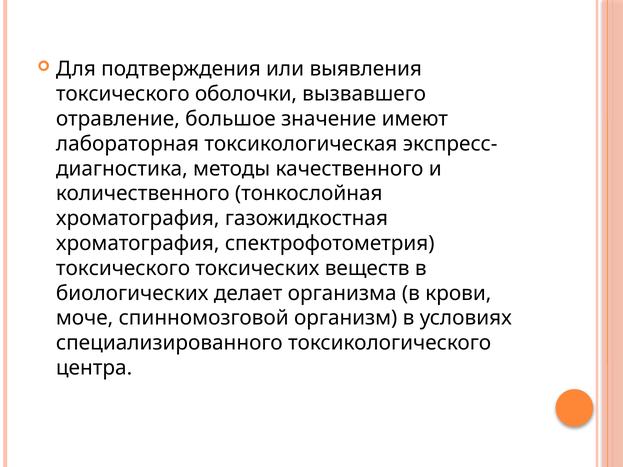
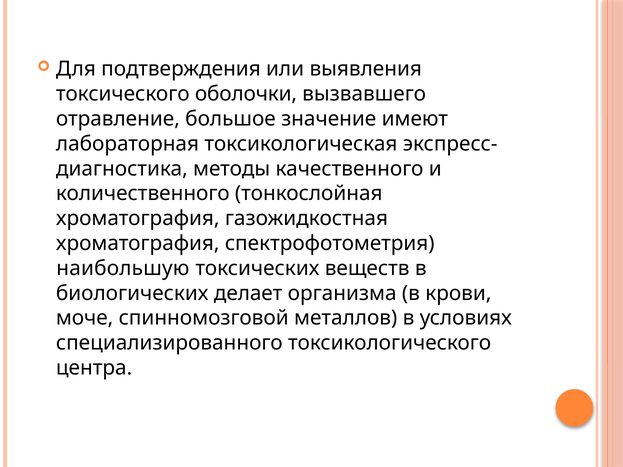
токсического at (123, 268): токсического -> наибольшую
организм: организм -> металлов
